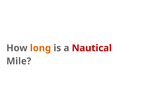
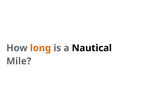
Nautical colour: red -> black
